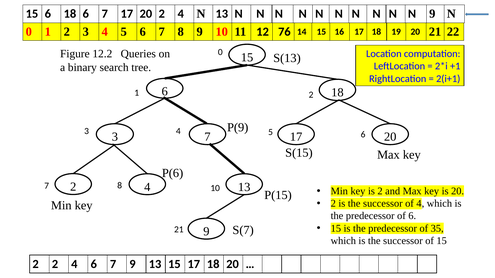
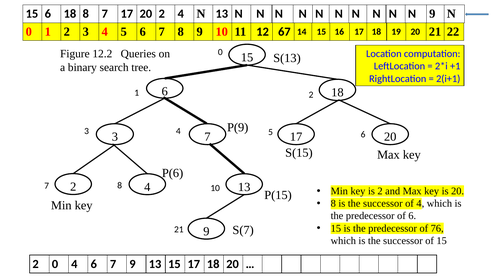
18 6: 6 -> 8
76: 76 -> 67
2 at (333, 204): 2 -> 8
35: 35 -> 76
2 2: 2 -> 0
